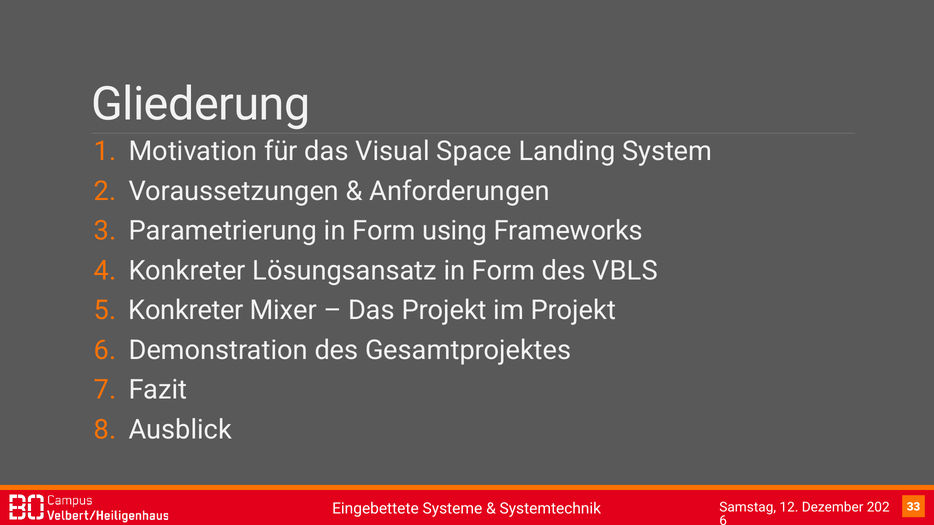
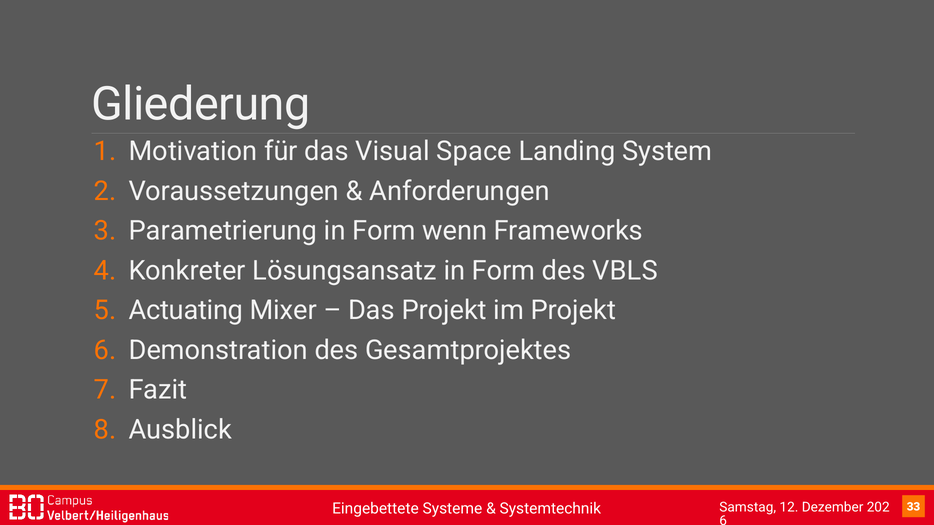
using: using -> wenn
Konkreter at (186, 311): Konkreter -> Actuating
